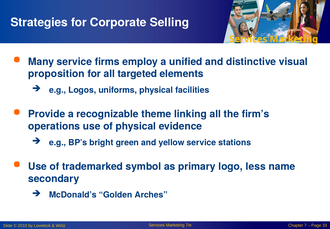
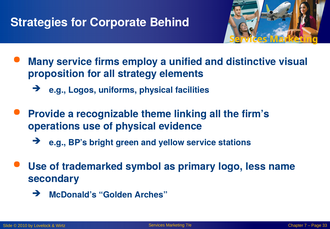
Selling: Selling -> Behind
targeted: targeted -> strategy
